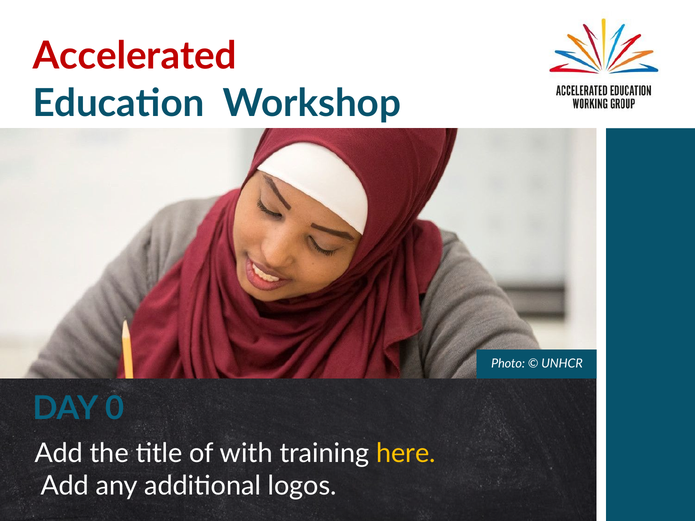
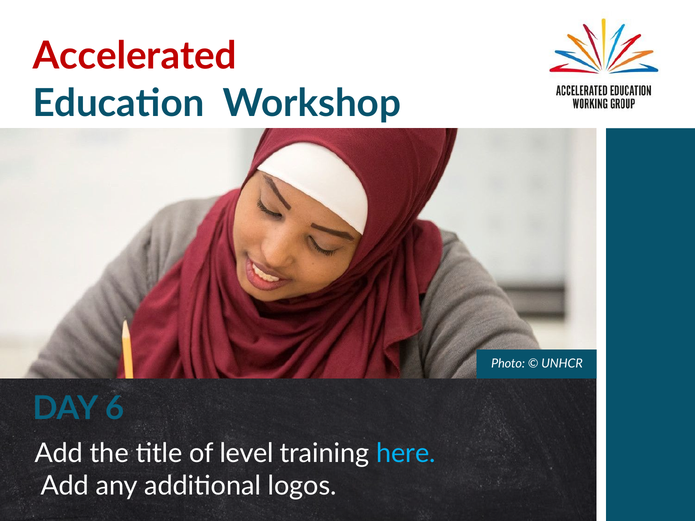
0: 0 -> 6
with: with -> level
here colour: yellow -> light blue
